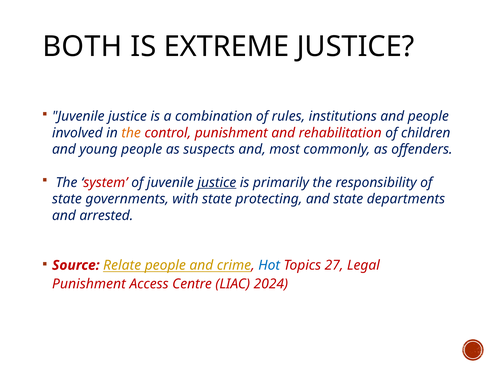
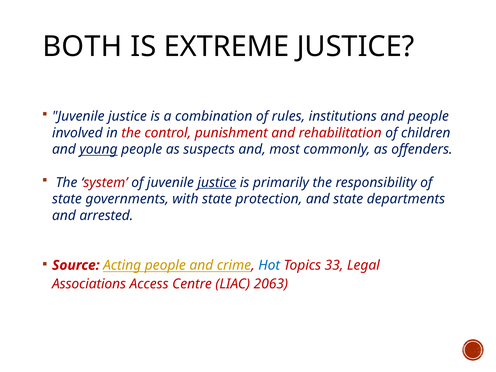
the at (131, 133) colour: orange -> red
young underline: none -> present
protecting: protecting -> protection
Relate: Relate -> Acting
27: 27 -> 33
Punishment at (89, 284): Punishment -> Associations
2024: 2024 -> 2063
